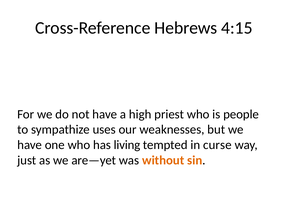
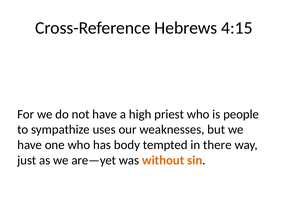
living: living -> body
curse: curse -> there
